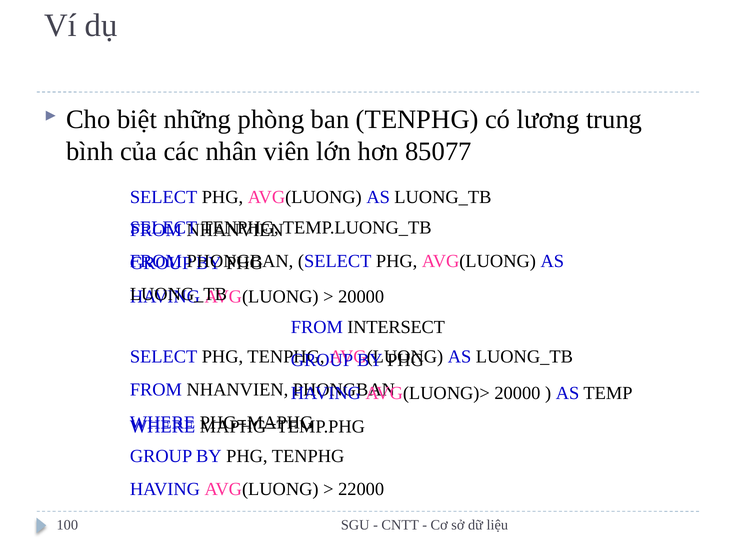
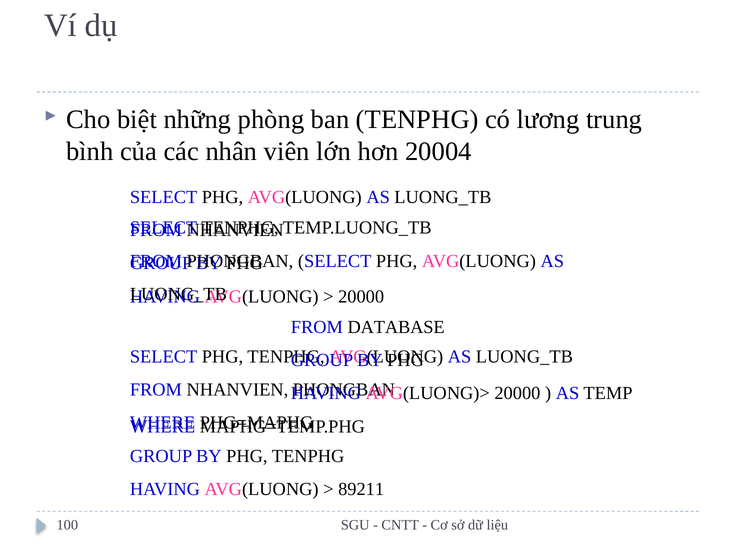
85077: 85077 -> 20004
INTERSECT: INTERSECT -> DATABASE
22000: 22000 -> 89211
